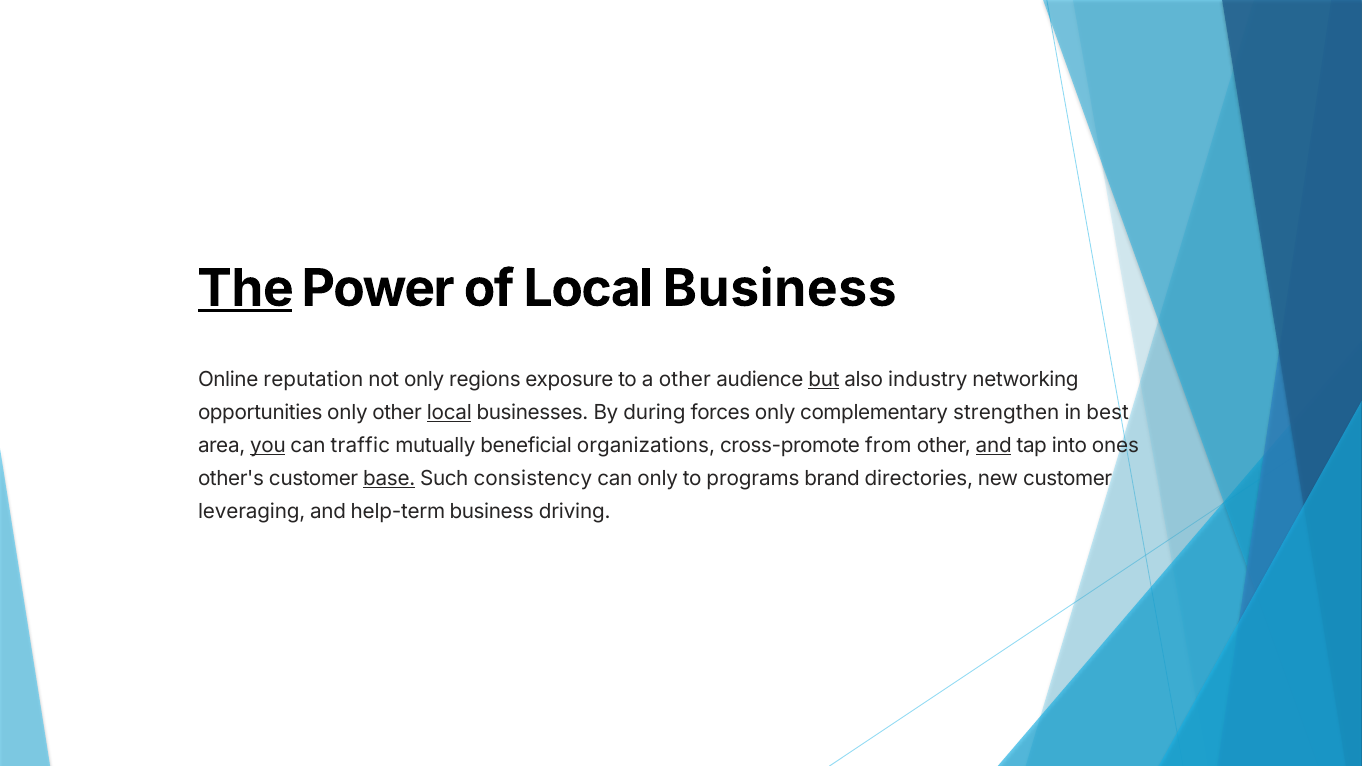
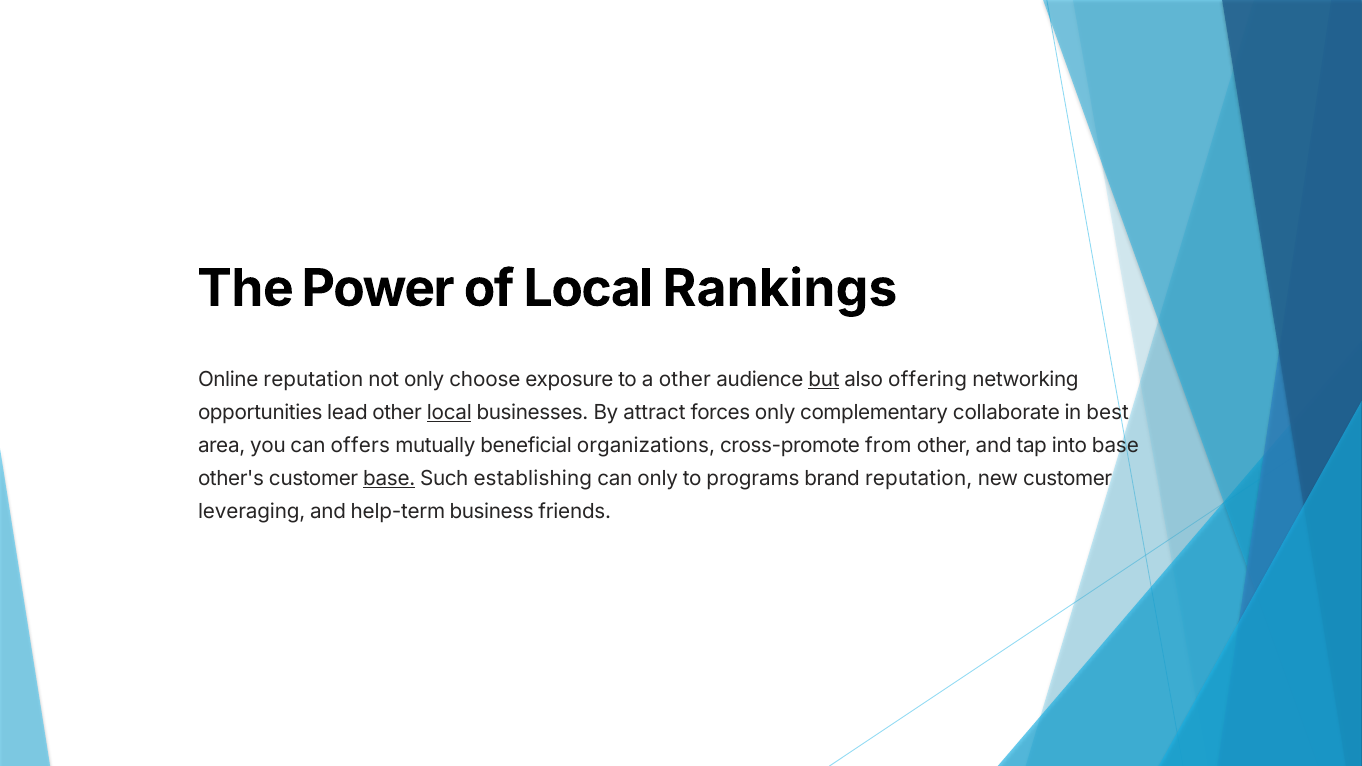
The underline: present -> none
Local Business: Business -> Rankings
regions: regions -> choose
industry: industry -> offering
opportunities only: only -> lead
during: during -> attract
strengthen: strengthen -> collaborate
you underline: present -> none
traffic: traffic -> offers
and at (994, 446) underline: present -> none
into ones: ones -> base
consistency: consistency -> establishing
brand directories: directories -> reputation
driving: driving -> friends
